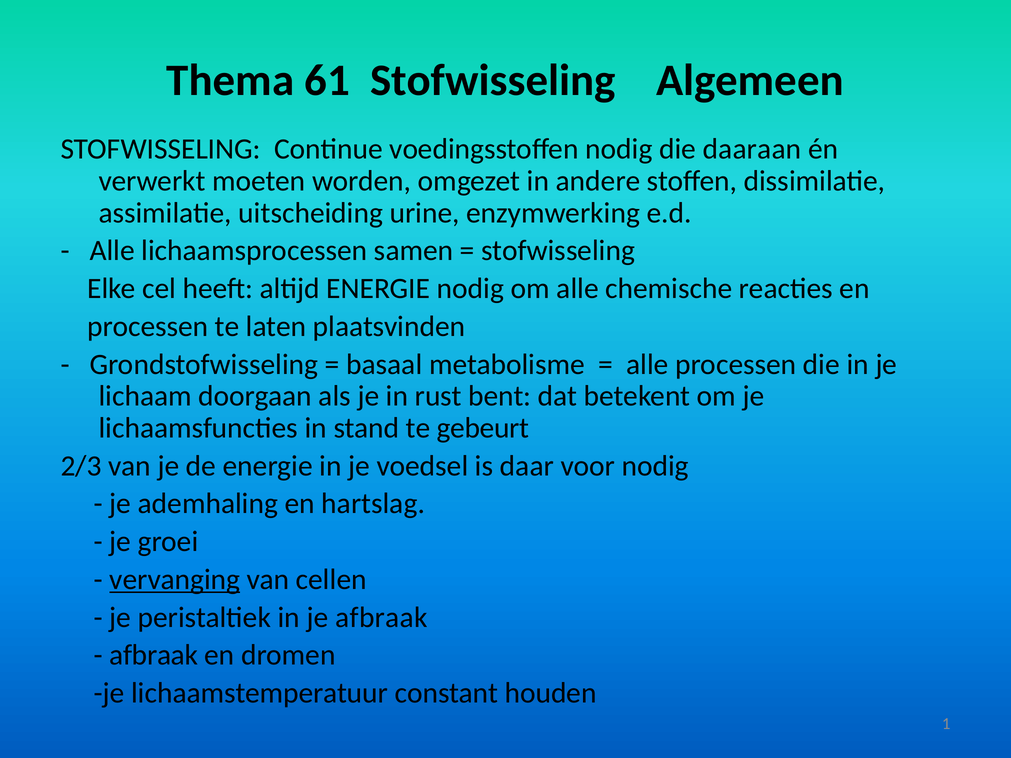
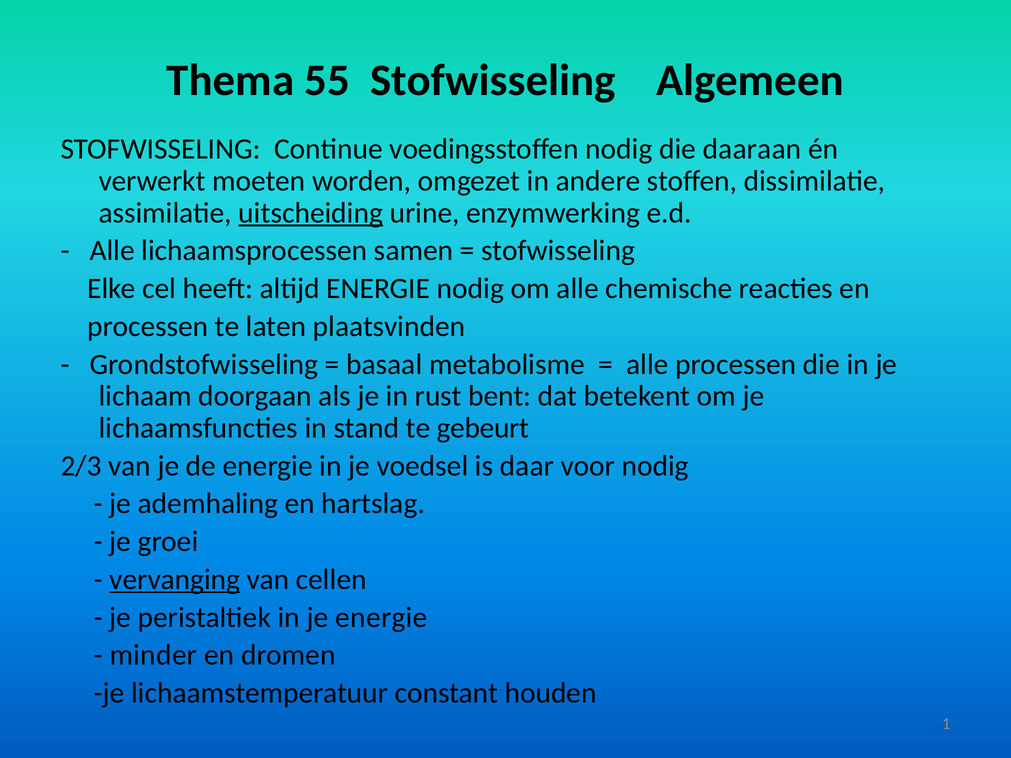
61: 61 -> 55
uitscheiding underline: none -> present
je afbraak: afbraak -> energie
afbraak at (154, 655): afbraak -> minder
